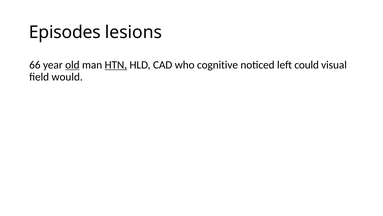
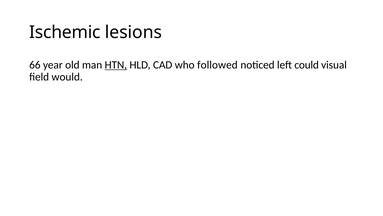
Episodes: Episodes -> Ischemic
old underline: present -> none
cognitive: cognitive -> followed
